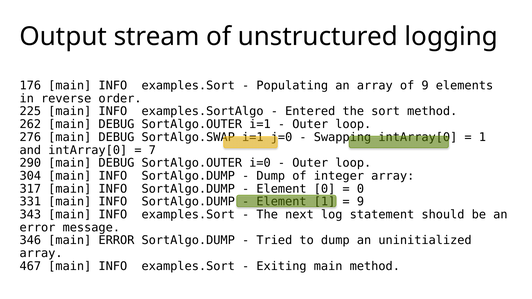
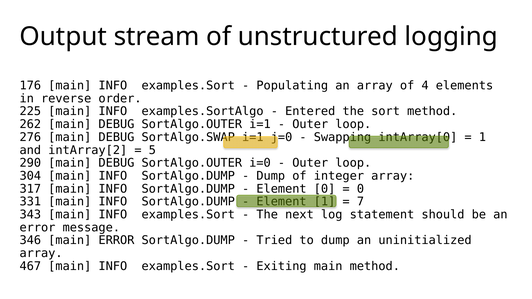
of 9: 9 -> 4
and intArray[0: intArray[0 -> intArray[2
7: 7 -> 5
9 at (360, 202): 9 -> 7
